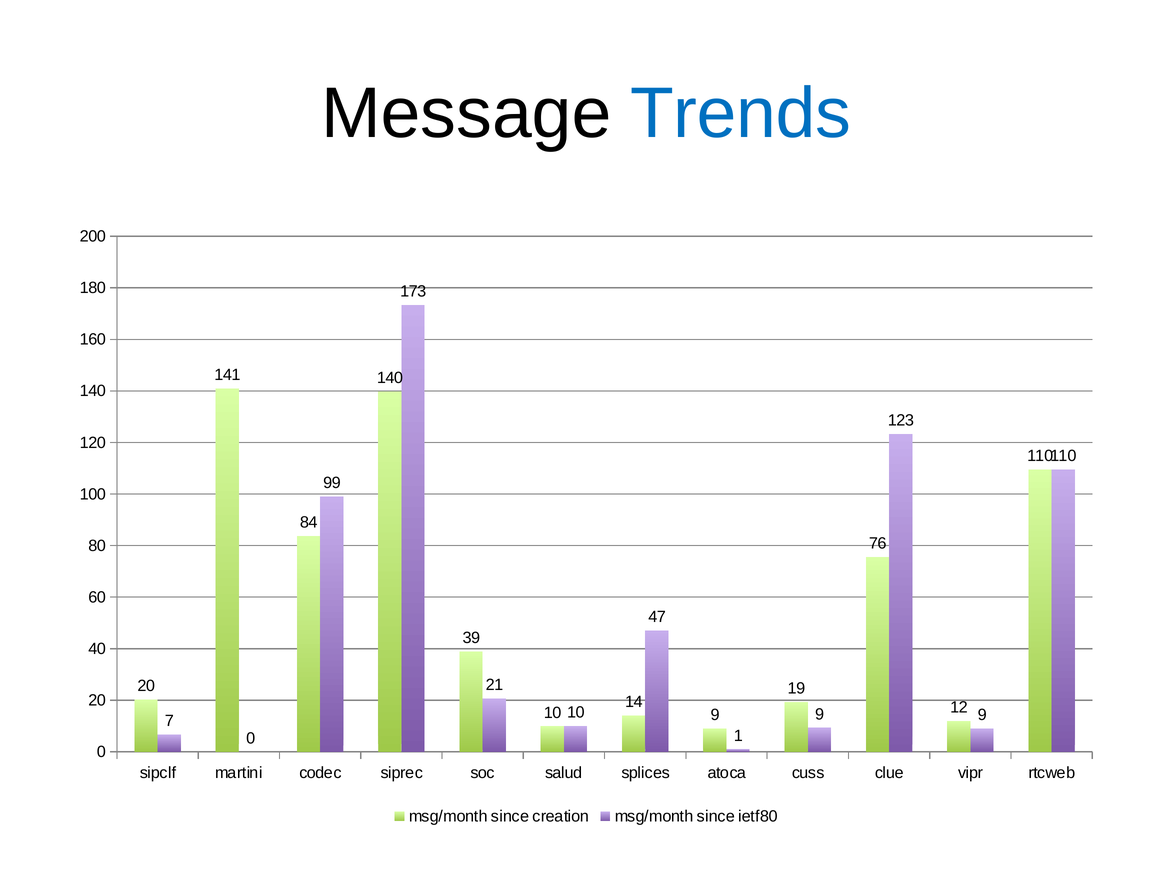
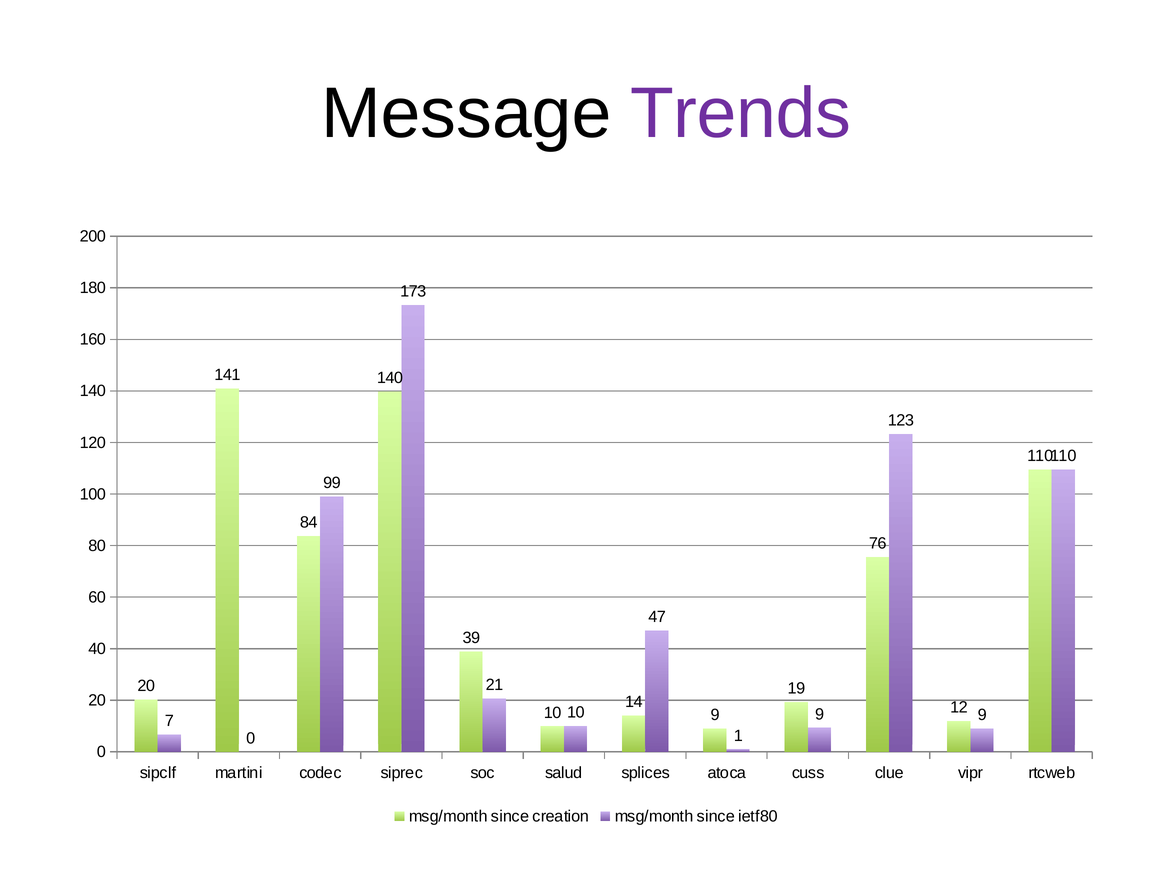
Trends colour: blue -> purple
